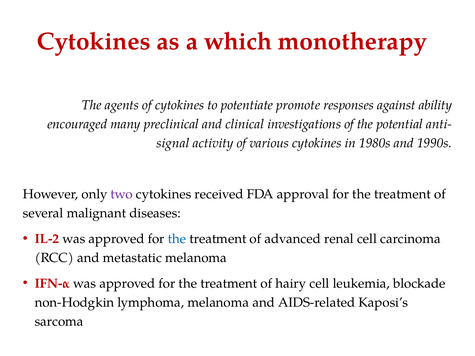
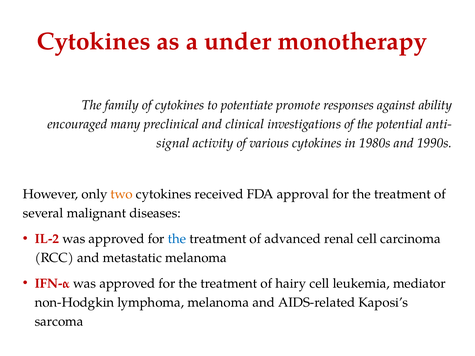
which: which -> under
agents: agents -> family
two colour: purple -> orange
blockade: blockade -> mediator
